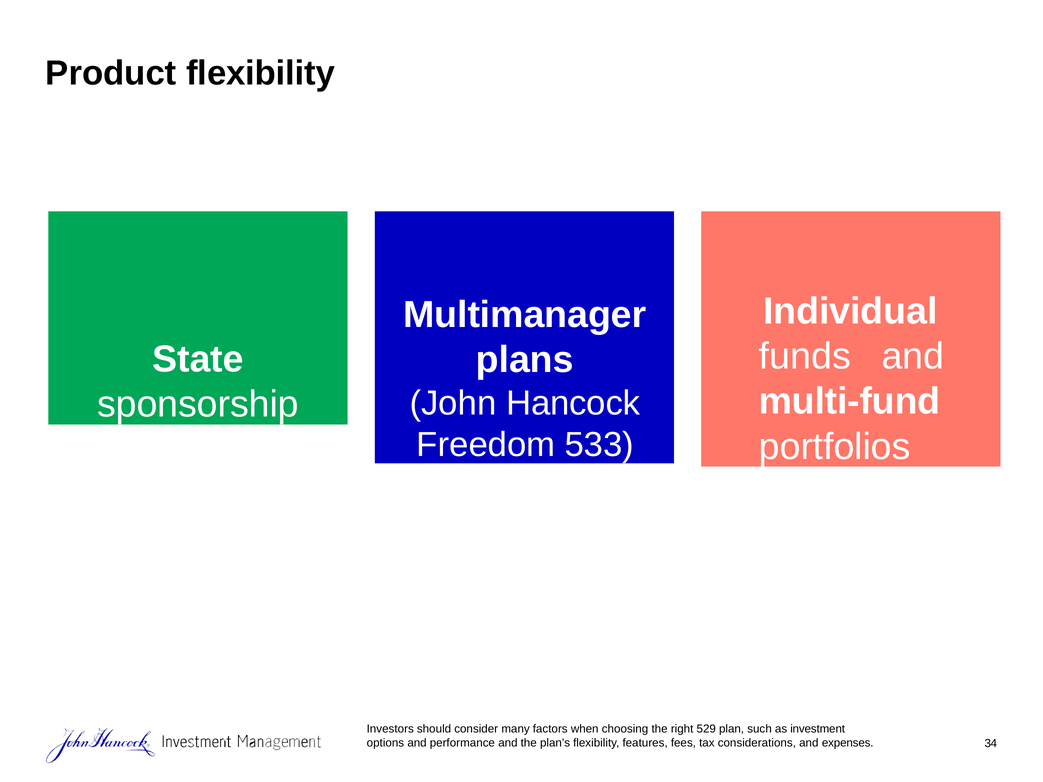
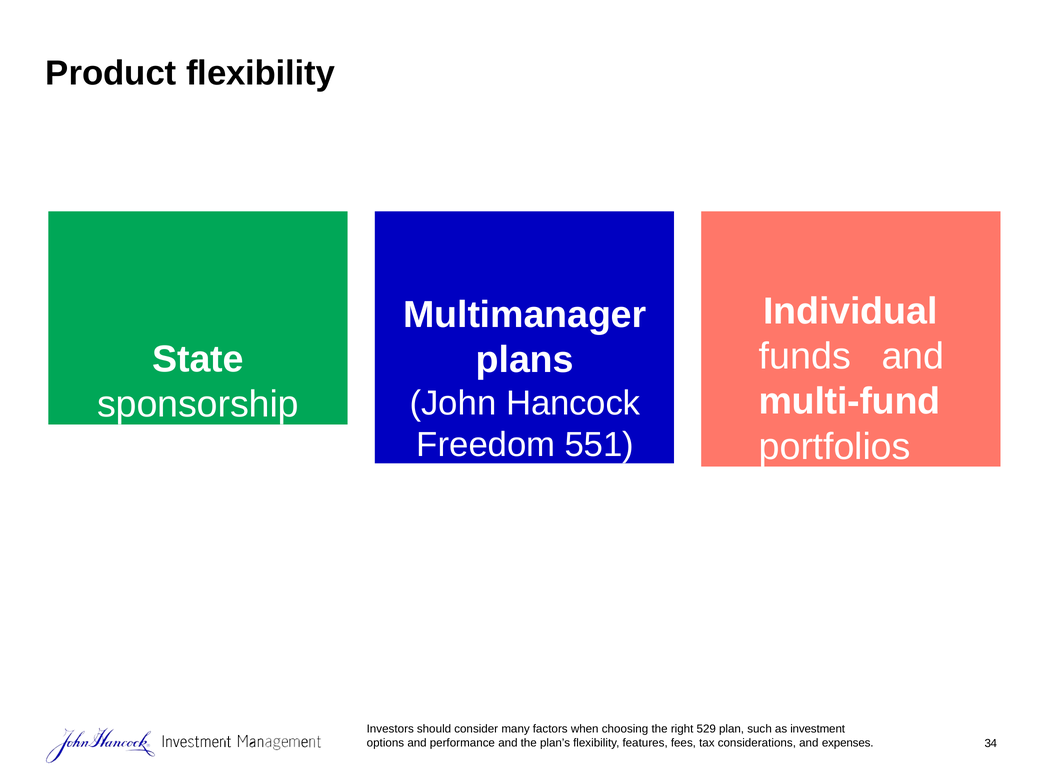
533: 533 -> 551
